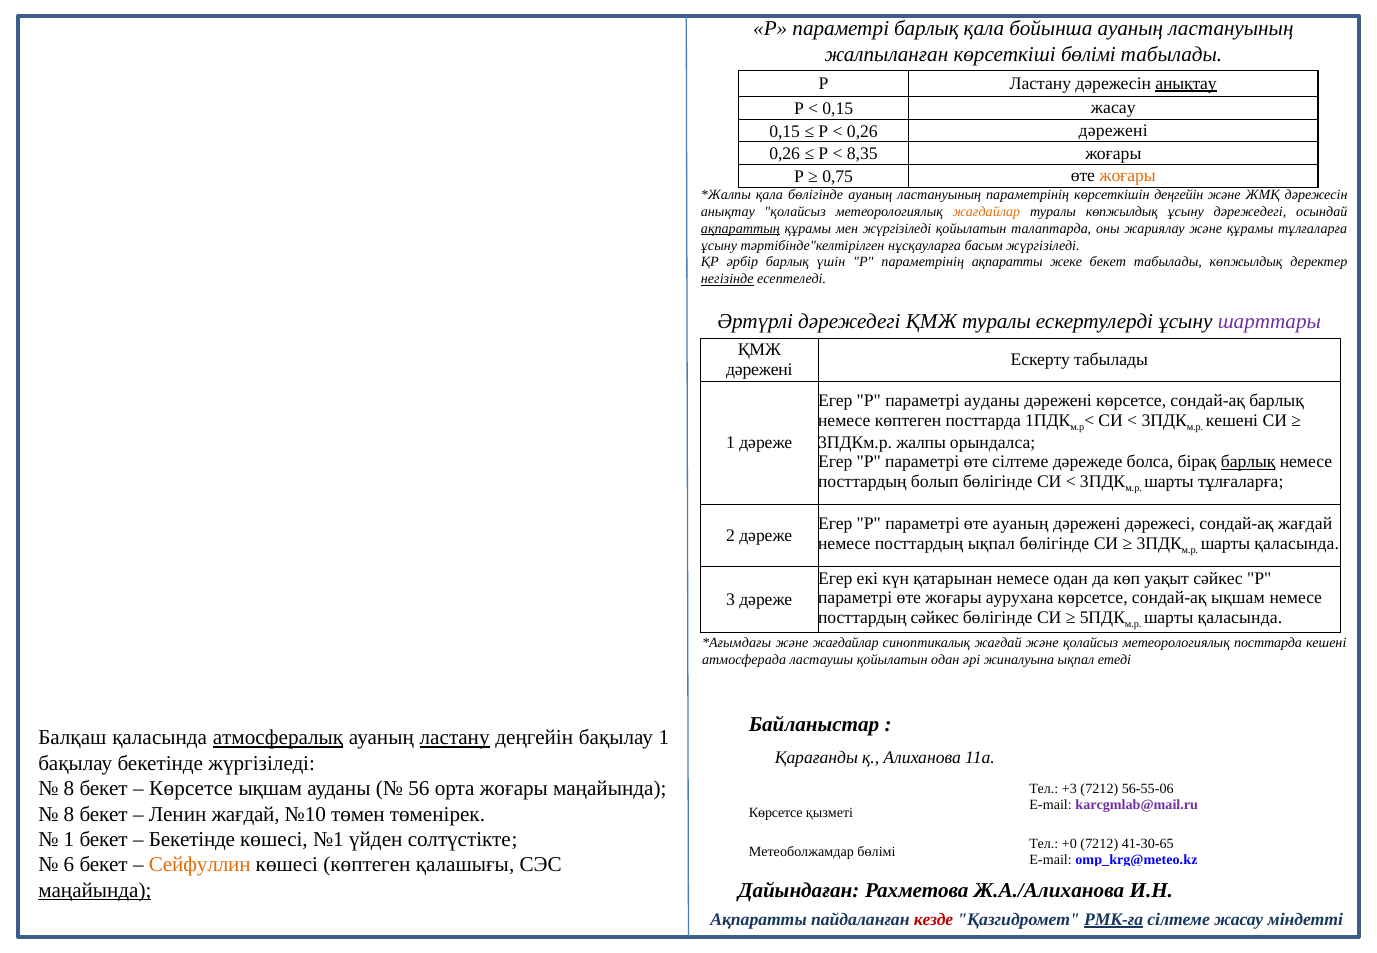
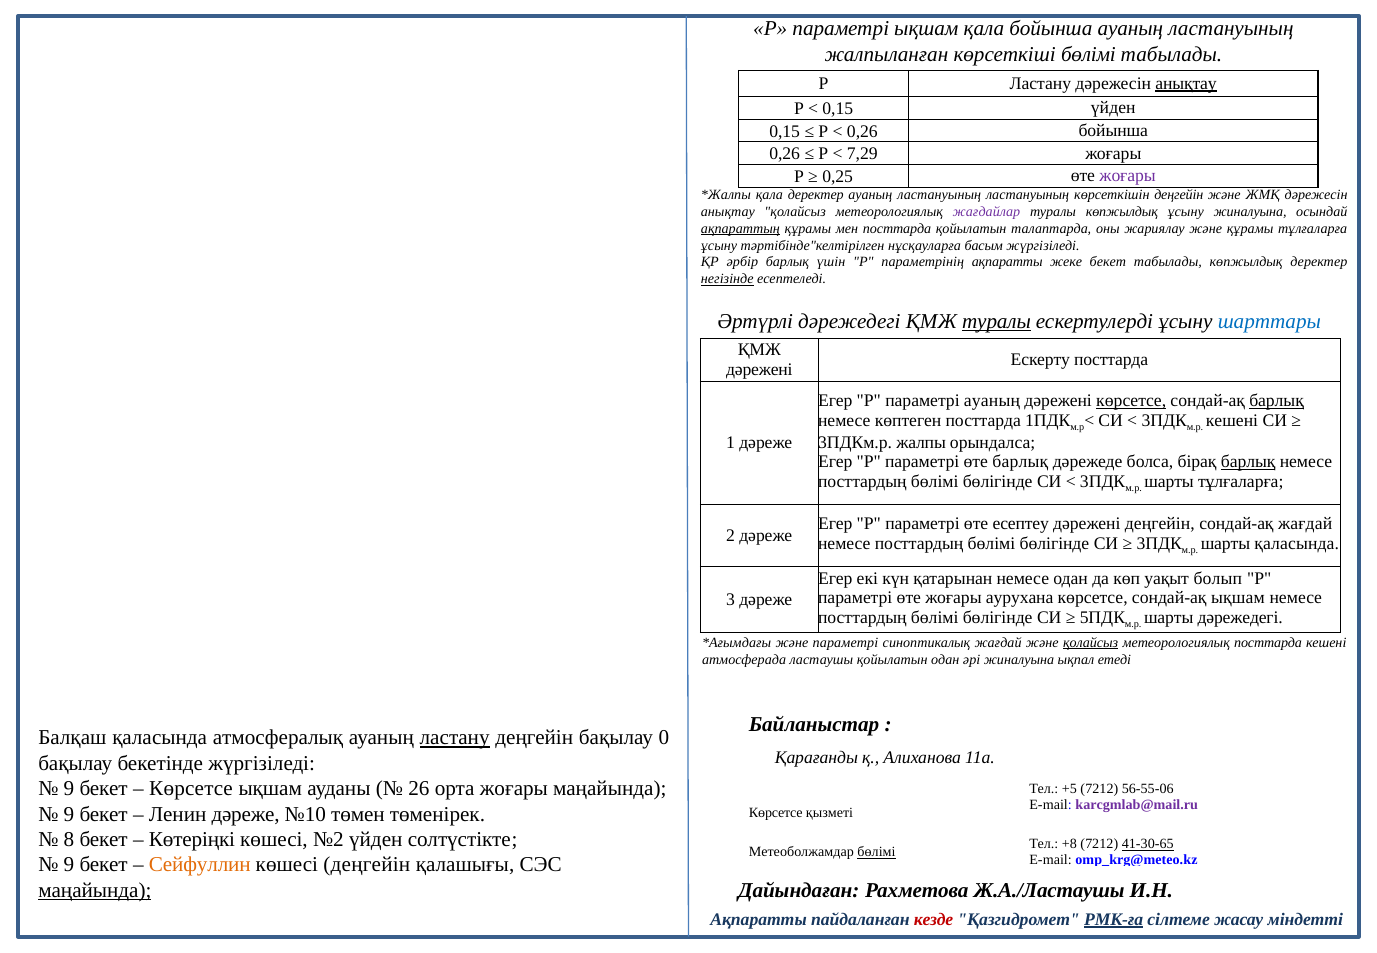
параметрі барлық: барлық -> ықшам
0,15 жасау: жасау -> үйден
0,26 дәрежені: дәрежені -> бойынша
8,35: 8,35 -> 7,29
0,75: 0,75 -> 0,25
жоғары at (1128, 176) colour: orange -> purple
қала бөлігінде: бөлігінде -> деректер
ластануының параметрінің: параметрінің -> ластануының
жағдайлар at (986, 212) colour: orange -> purple
ұсыну дәрежедегі: дәрежедегі -> жиналуына
мен жүргізіледі: жүргізіледі -> посттарда
туралы at (996, 322) underline: none -> present
шарттары colour: purple -> blue
Ескерту табылады: табылады -> посттарда
параметрі ауданы: ауданы -> ауаның
көрсетсе at (1131, 401) underline: none -> present
барлық at (1277, 401) underline: none -> present
өте сілтеме: сілтеме -> барлық
болып at (935, 482): болып -> бөлімі
өте ауаның: ауаның -> есептеу
дәрежені дәрежесі: дәрежесі -> деңгейін
ықпал at (991, 544): ықпал -> бөлімі
уақыт сәйкес: сәйкес -> болып
сәйкес at (935, 618): сәйкес -> бөлімі
қаласында at (1240, 618): қаласында -> дәрежедегі
және жағдайлар: жағдайлар -> параметрі
қолайсыз at (1091, 643) underline: none -> present
атмосфералық underline: present -> none
бақылау 1: 1 -> 0
8 at (69, 789): 8 -> 9
56: 56 -> 26
+3: +3 -> +5
8 at (69, 814): 8 -> 9
Ленин жағдай: жағдай -> дәреже
1 at (69, 840): 1 -> 8
Бекетінде at (192, 840): Бекетінде -> Көтеріңкі
№1: №1 -> №2
+0: +0 -> +8
41-30-65 underline: none -> present
бөлімі at (877, 852) underline: none -> present
6 at (69, 865): 6 -> 9
көшесі көптеген: көптеген -> деңгейін
Ж.А./Алиханова: Ж.А./Алиханова -> Ж.А./Ластаушы
